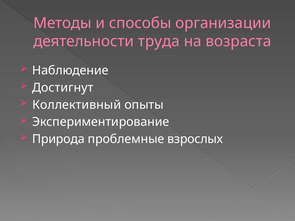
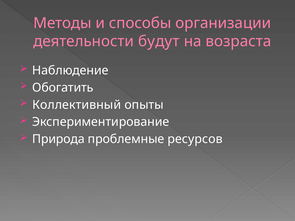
труда: труда -> будут
Достигнут: Достигнут -> Обогатить
взрослых: взрослых -> ресурсов
